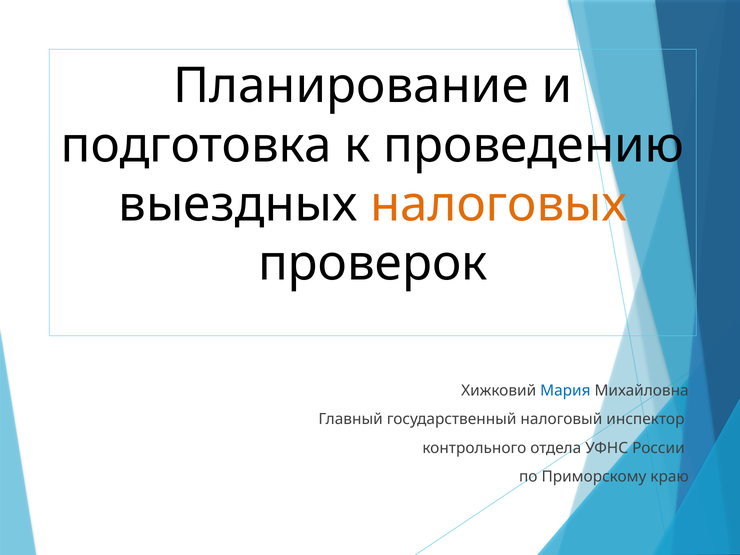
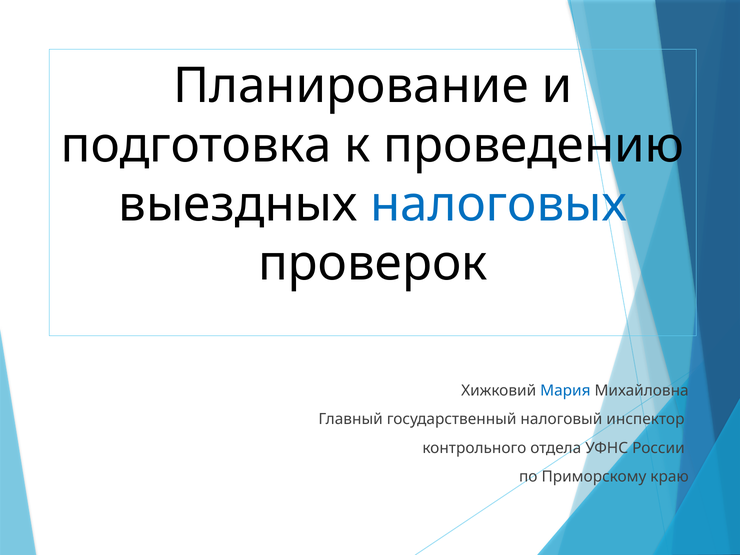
налоговых colour: orange -> blue
